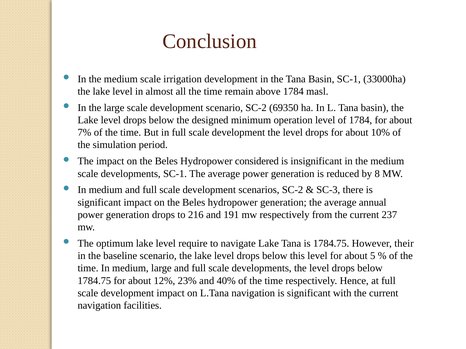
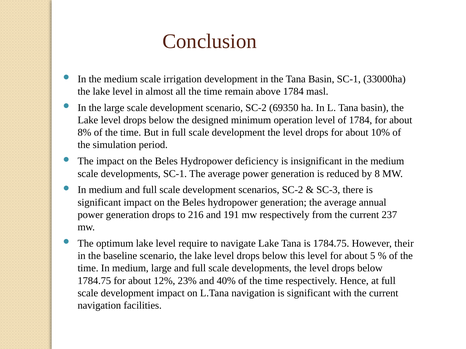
7%: 7% -> 8%
considered: considered -> deficiency
